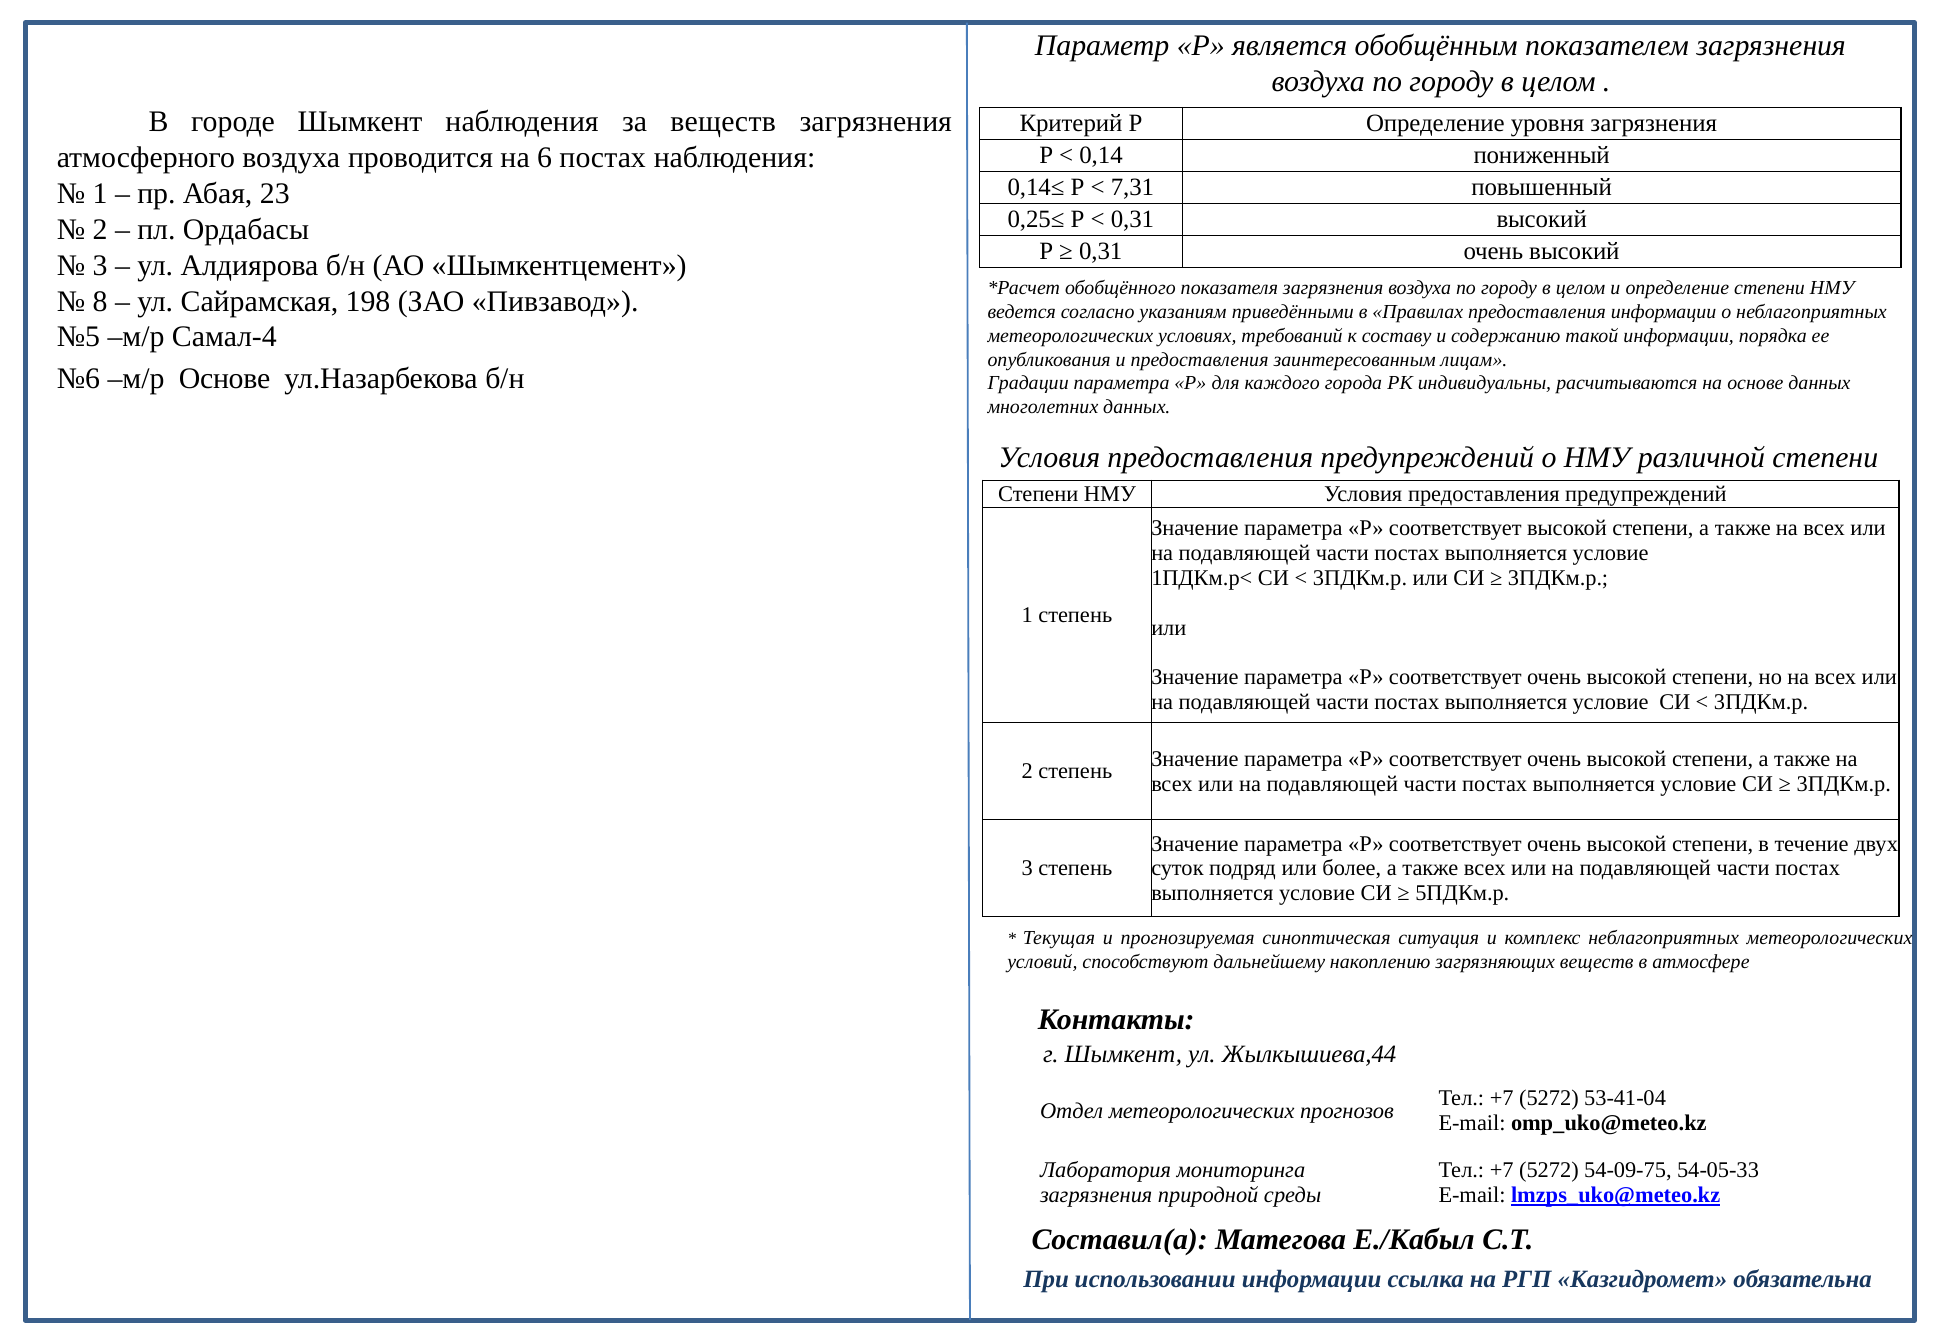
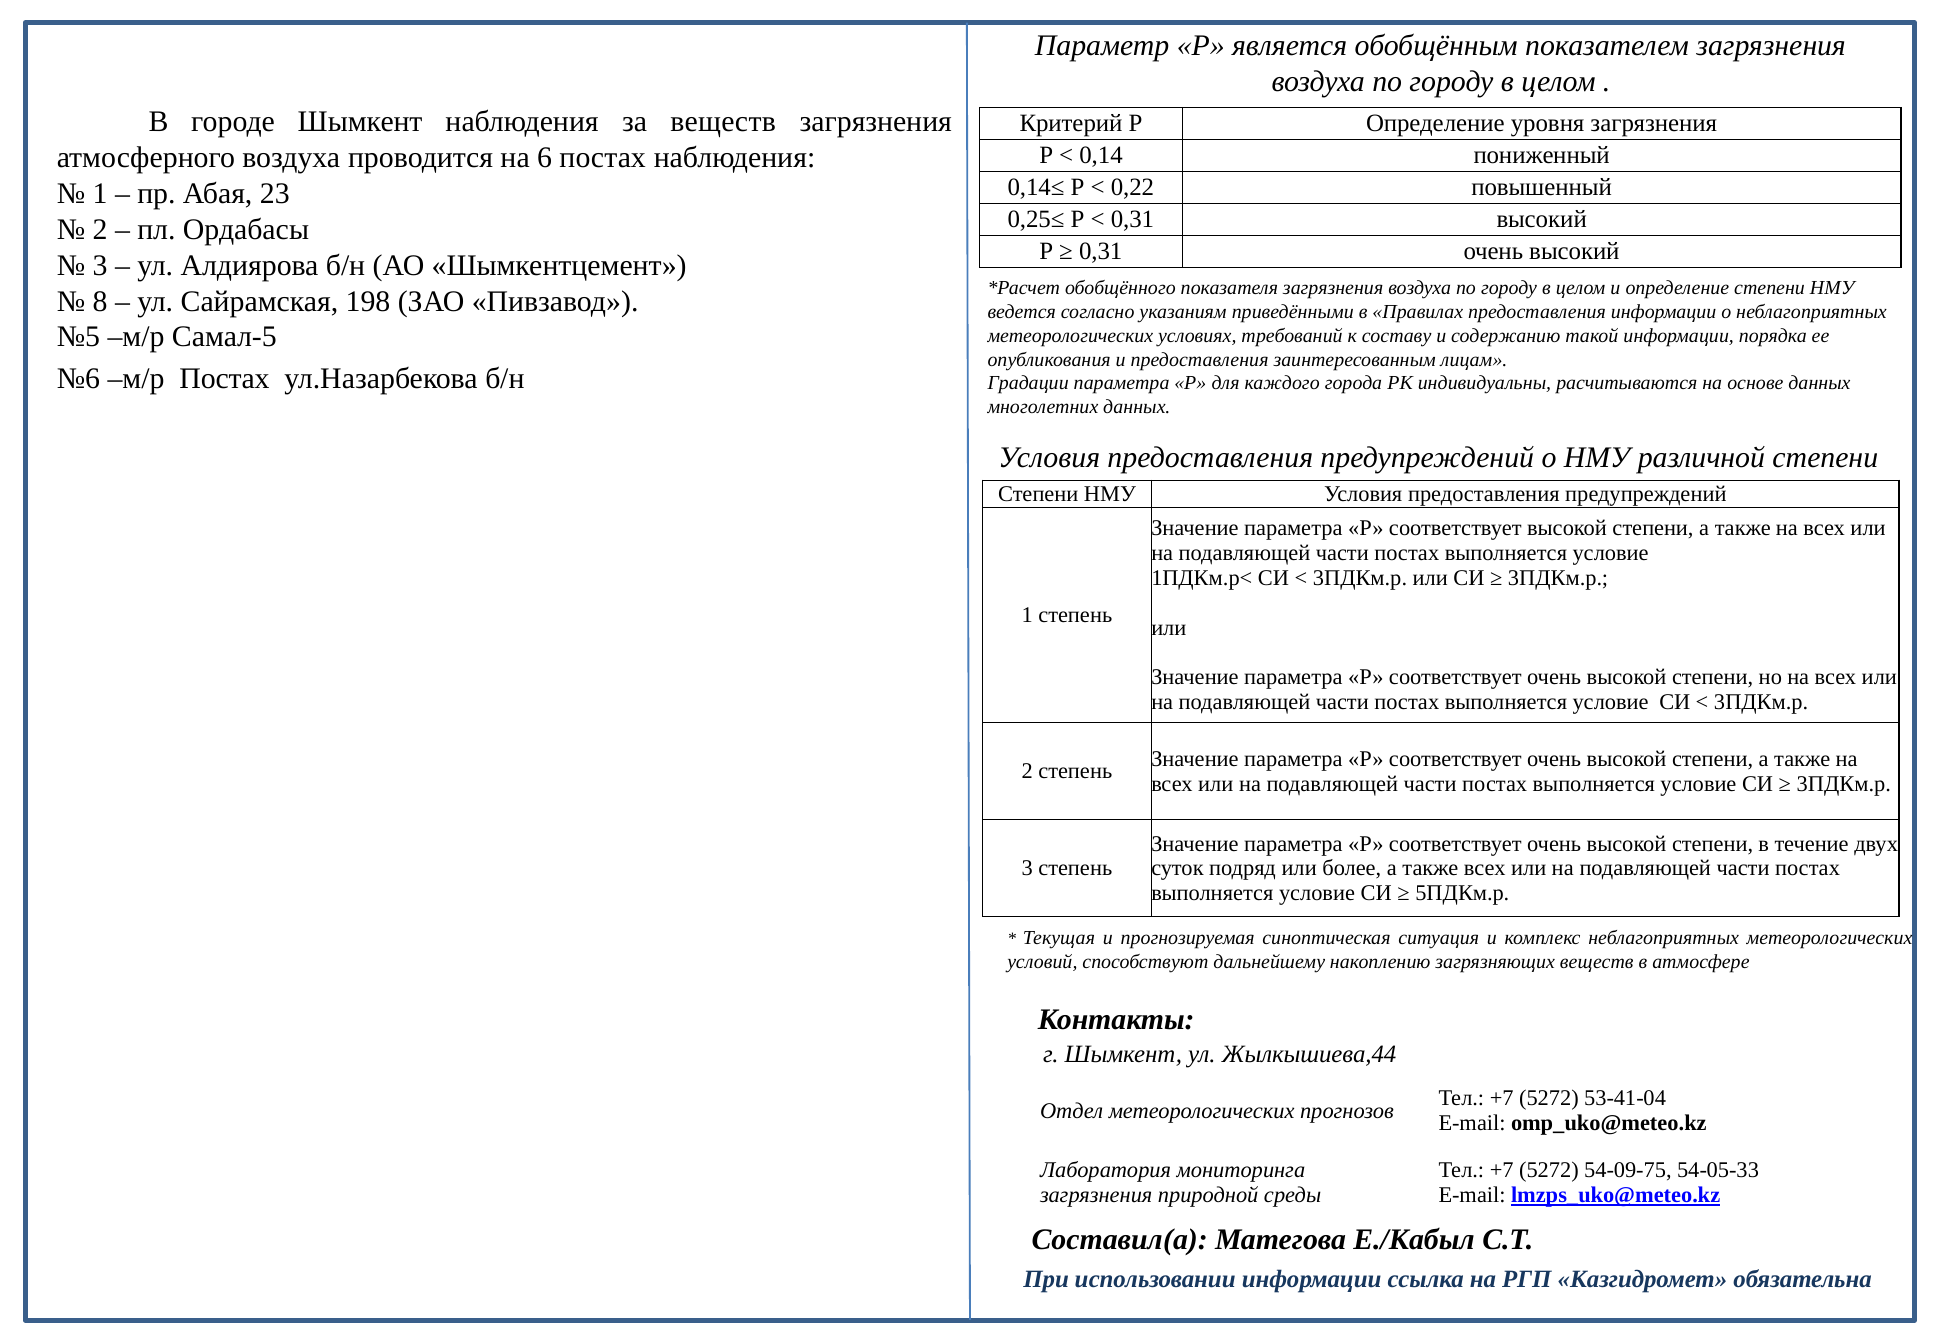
7,31: 7,31 -> 0,22
Самал-4: Самал-4 -> Самал-5
м/р Основе: Основе -> Постах
